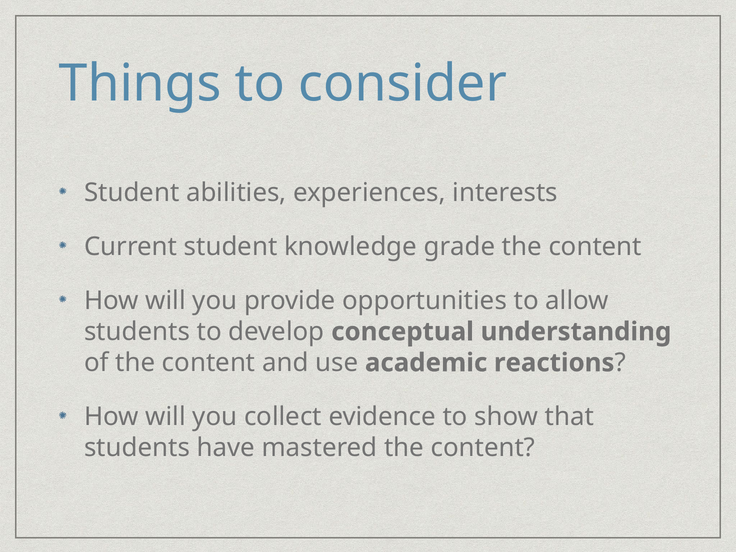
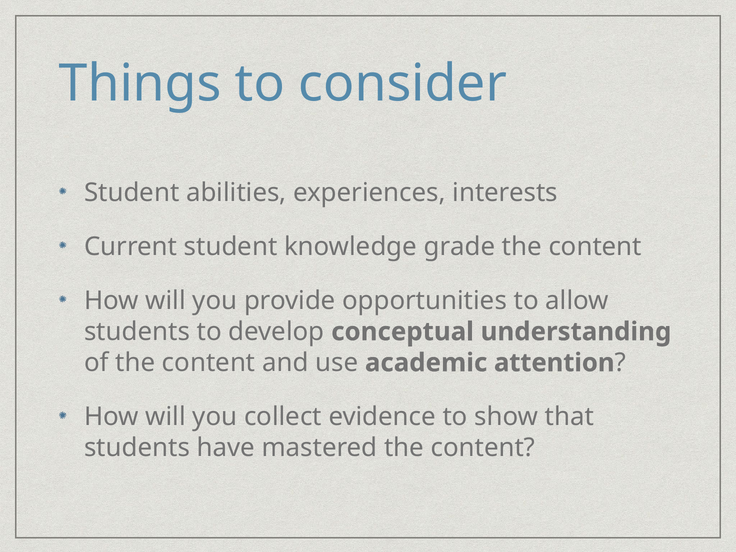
reactions: reactions -> attention
